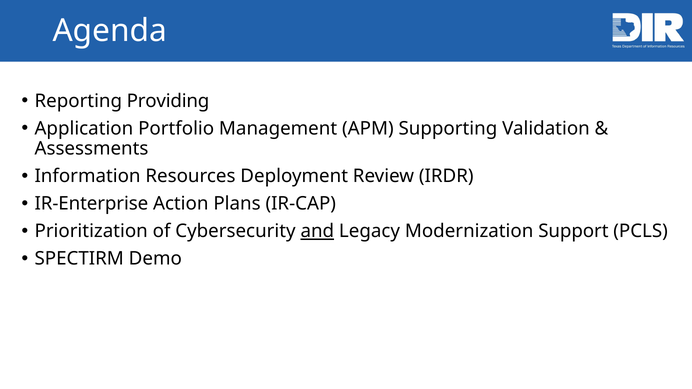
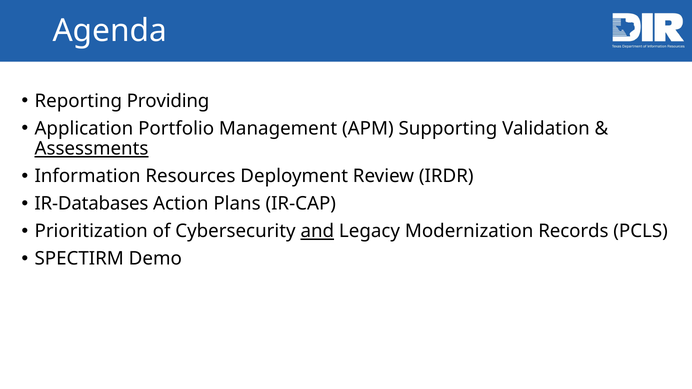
Assessments underline: none -> present
IR-Enterprise: IR-Enterprise -> IR-Databases
Support: Support -> Records
